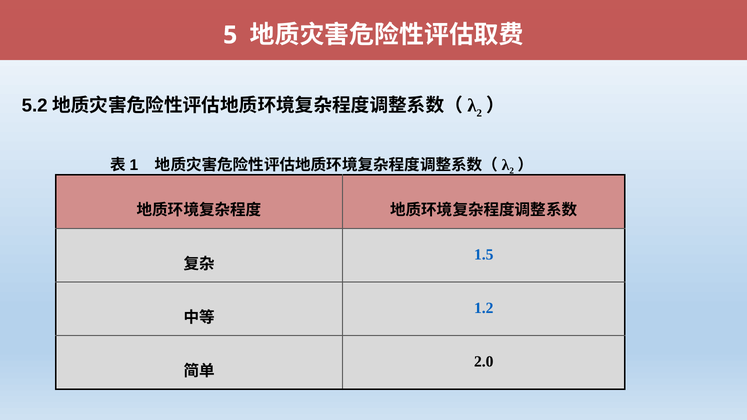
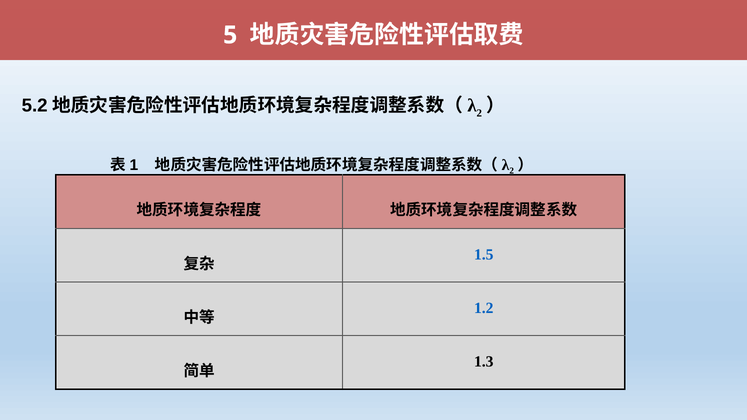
2.0: 2.0 -> 1.3
